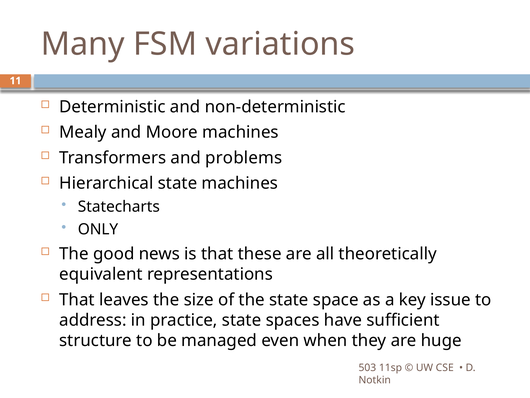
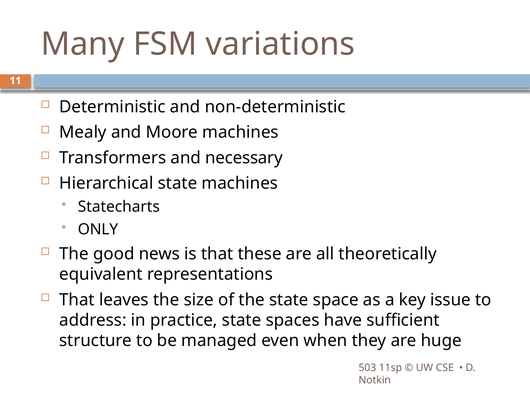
problems: problems -> necessary
